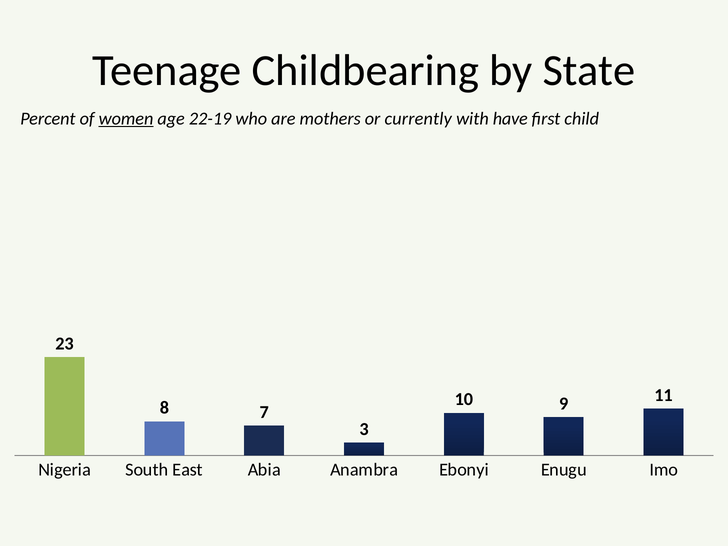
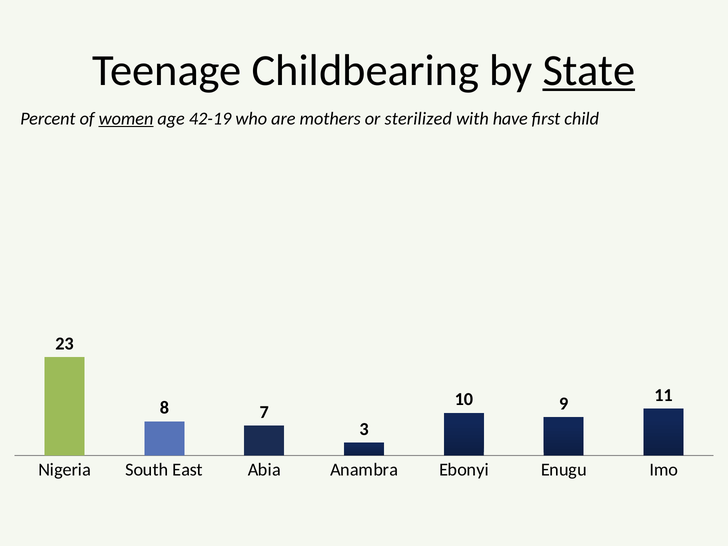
State underline: none -> present
22-19: 22-19 -> 42-19
currently: currently -> sterilized
